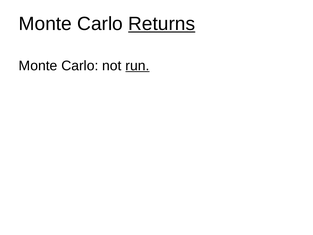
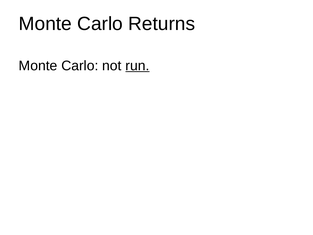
Returns underline: present -> none
